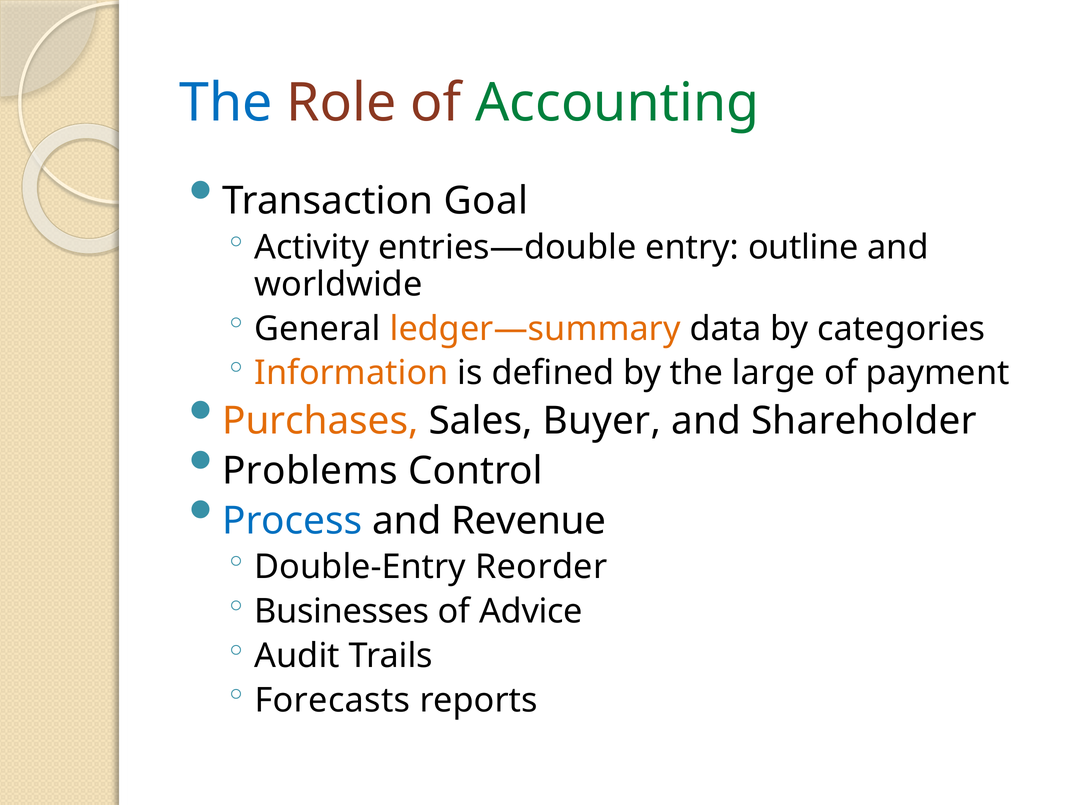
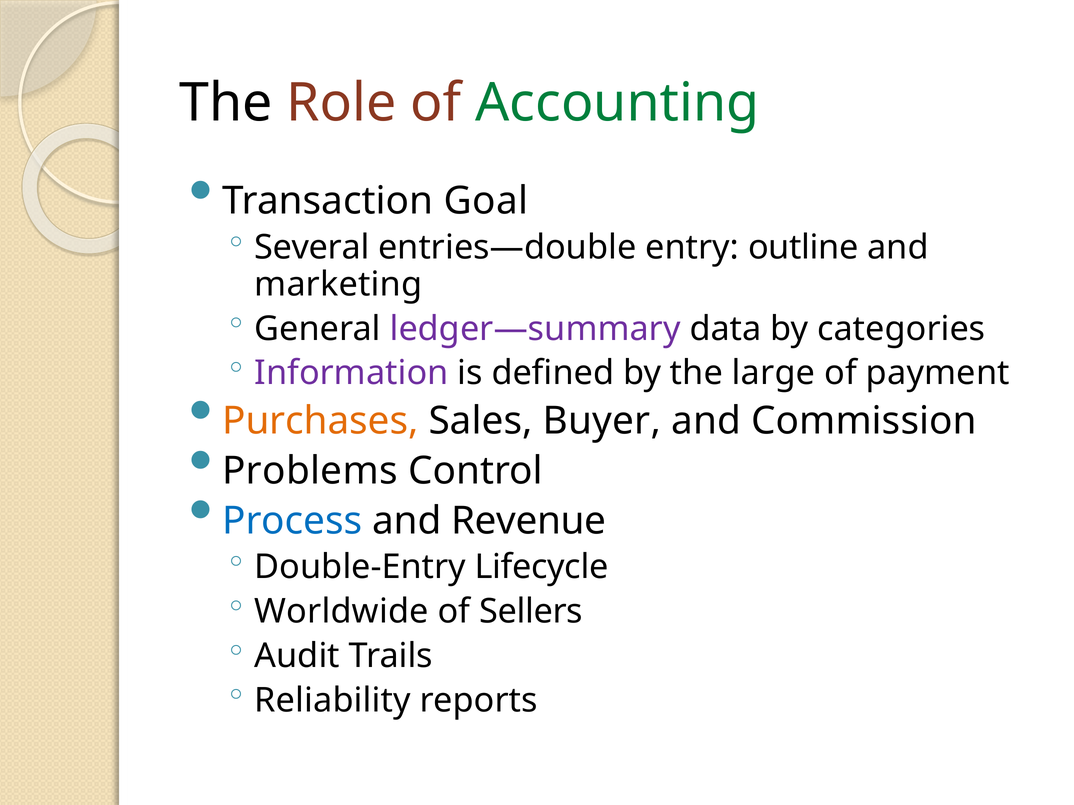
The at (226, 103) colour: blue -> black
Activity: Activity -> Several
worldwide: worldwide -> marketing
ledger—summary colour: orange -> purple
Information colour: orange -> purple
Shareholder: Shareholder -> Commission
Reorder: Reorder -> Lifecycle
Businesses: Businesses -> Worldwide
Advice: Advice -> Sellers
Forecasts: Forecasts -> Reliability
